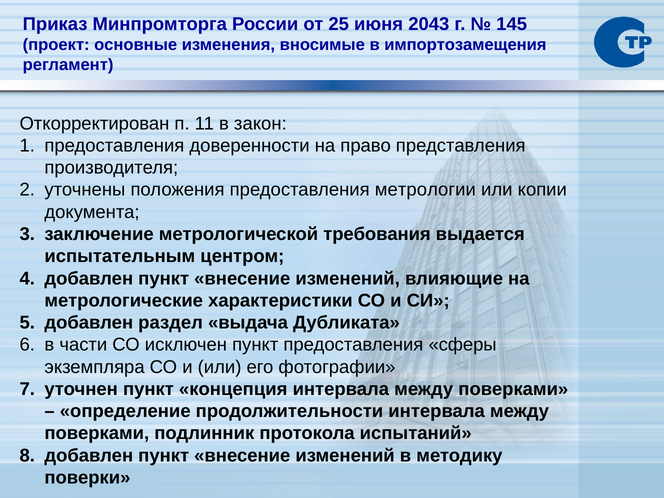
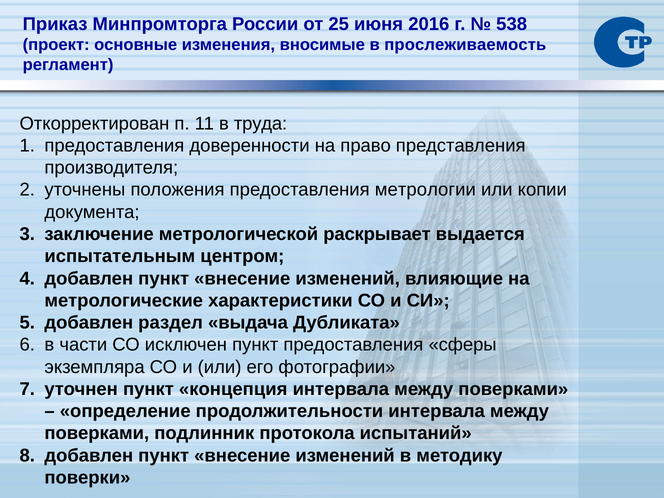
2043: 2043 -> 2016
145: 145 -> 538
импортозамещения: импортозамещения -> прослеживаемость
закон: закон -> труда
требования: требования -> раскрывает
